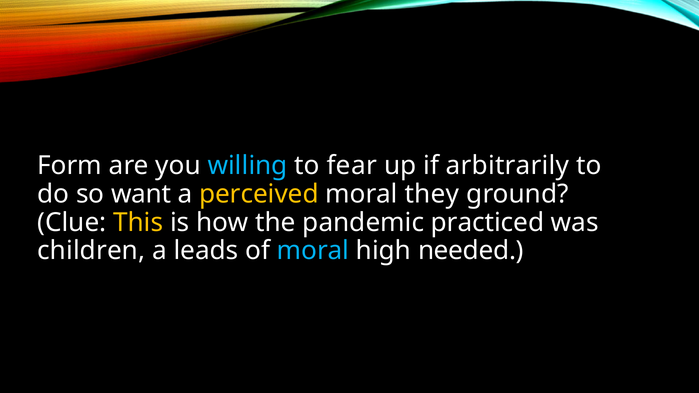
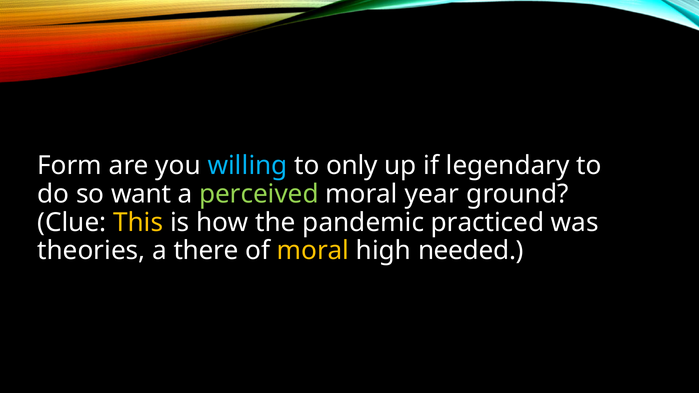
fear: fear -> only
arbitrarily: arbitrarily -> legendary
perceived colour: yellow -> light green
they: they -> year
children: children -> theories
leads: leads -> there
moral at (313, 251) colour: light blue -> yellow
